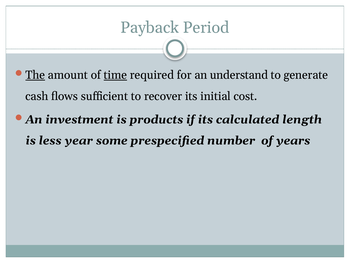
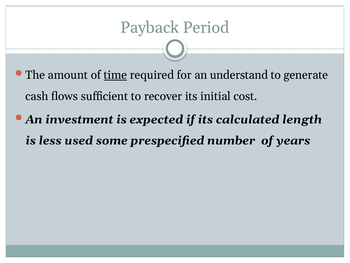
The underline: present -> none
products: products -> expected
year: year -> used
